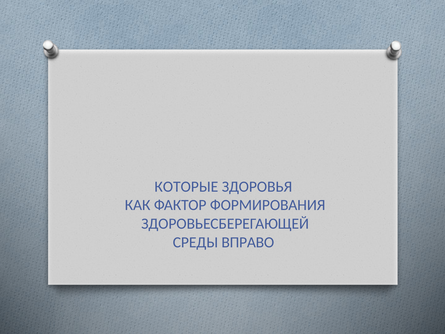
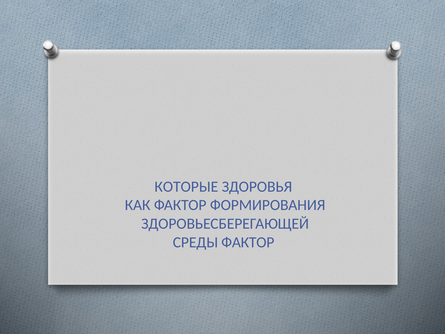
СРЕДЫ ВПРАВО: ВПРАВО -> ФАКТОР
